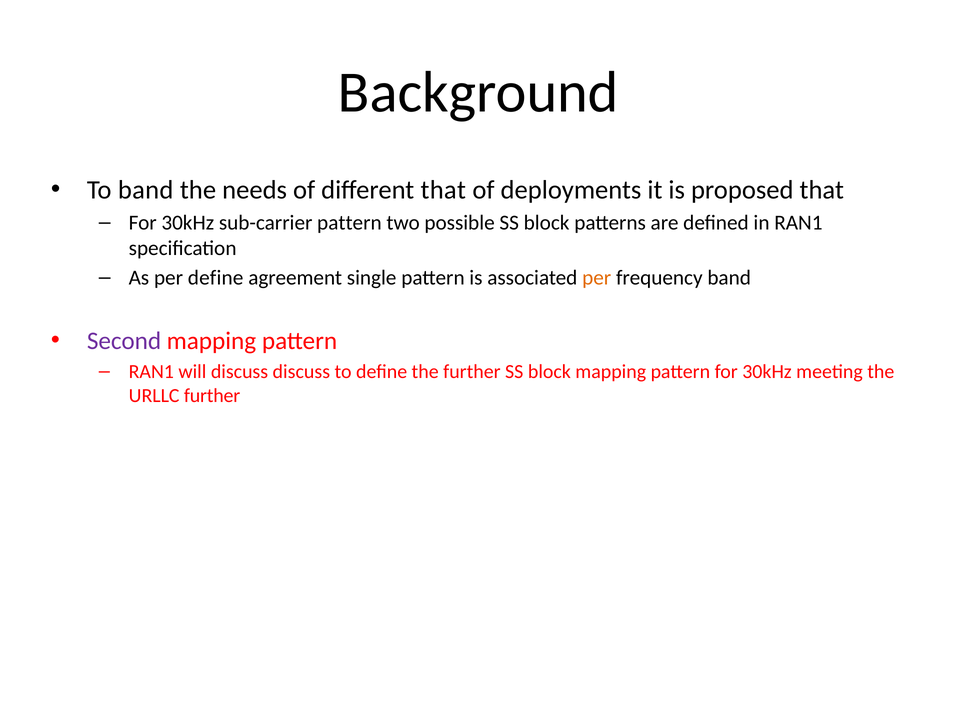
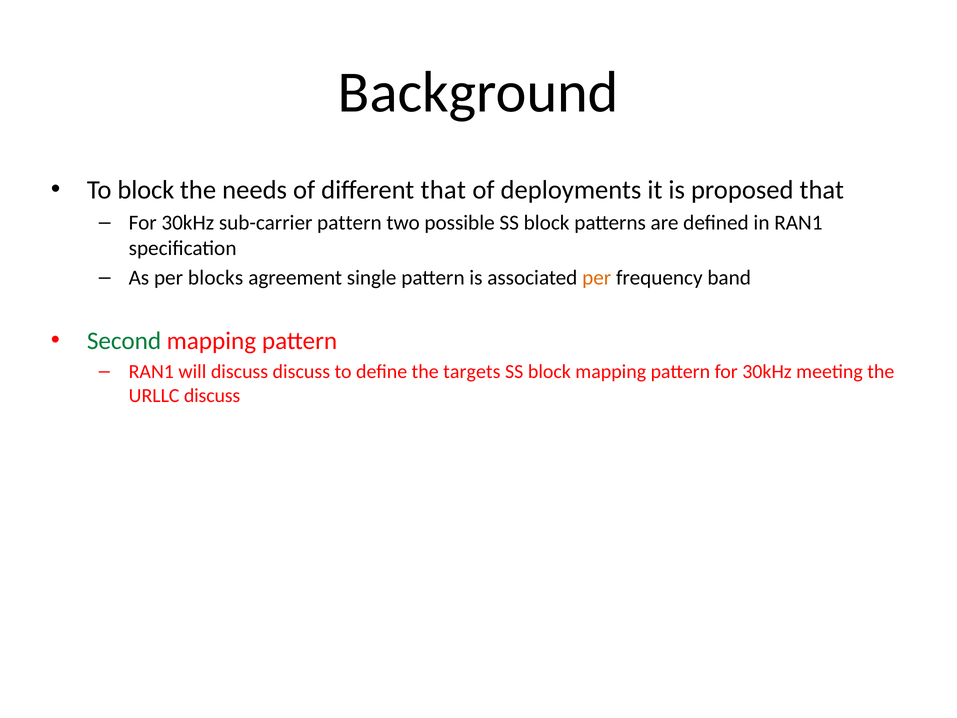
To band: band -> block
per define: define -> blocks
Second colour: purple -> green
the further: further -> targets
URLLC further: further -> discuss
